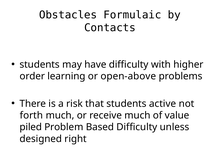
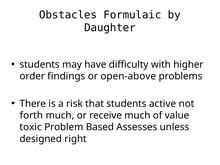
Contacts: Contacts -> Daughter
learning: learning -> findings
piled: piled -> toxic
Based Difficulty: Difficulty -> Assesses
